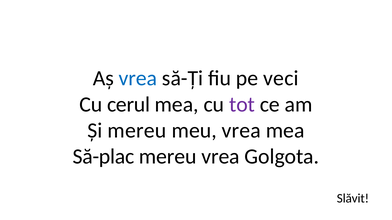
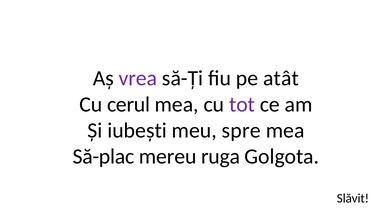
vrea at (138, 78) colour: blue -> purple
veci: veci -> atât
Și mereu: mereu -> iubești
meu vrea: vrea -> spre
mereu vrea: vrea -> ruga
